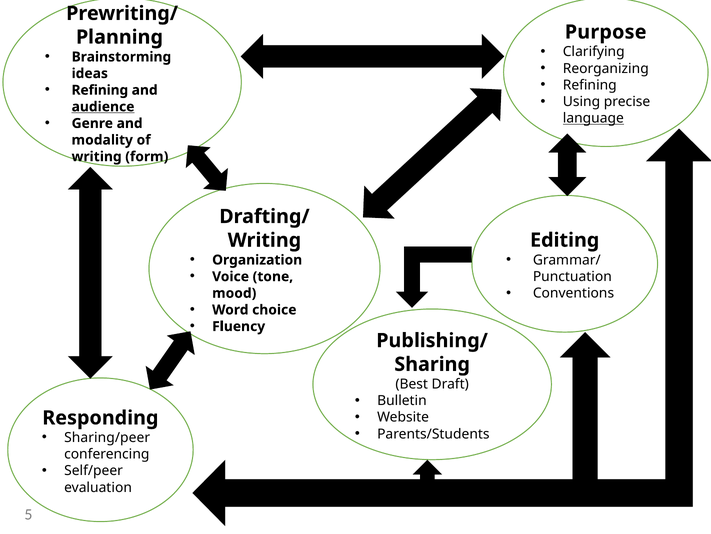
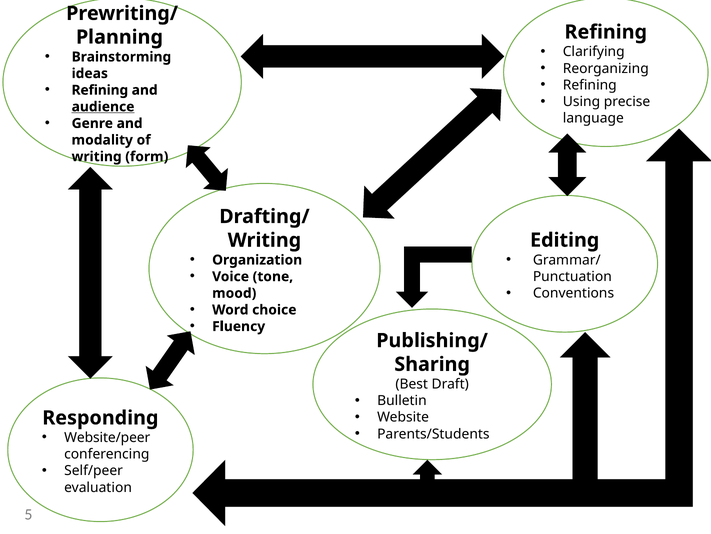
Purpose at (606, 32): Purpose -> Refining
language underline: present -> none
Sharing/peer: Sharing/peer -> Website/peer
